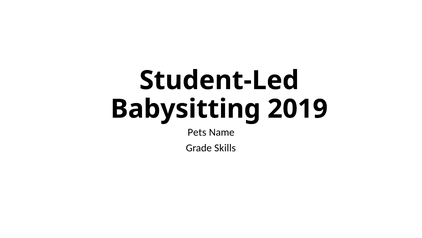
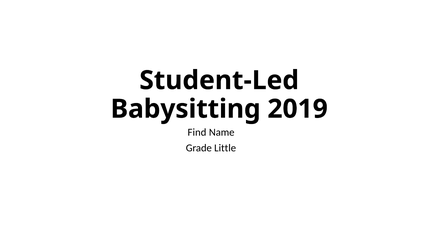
Pets: Pets -> Find
Skills: Skills -> Little
